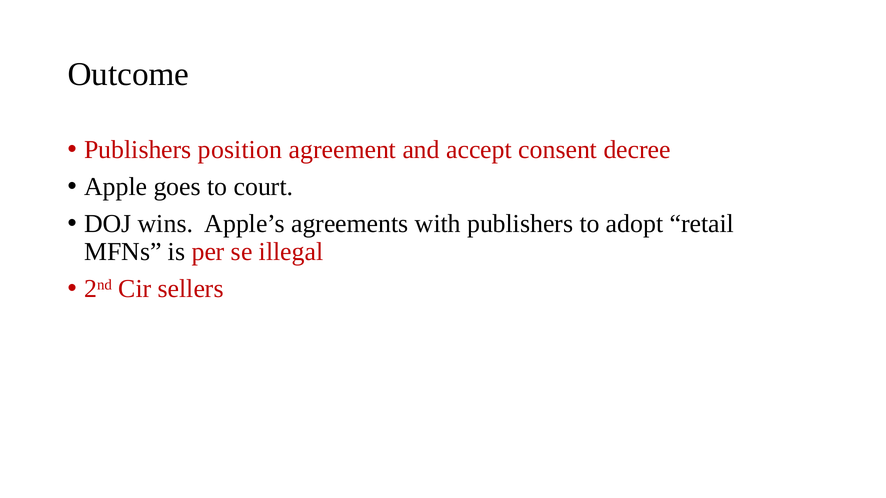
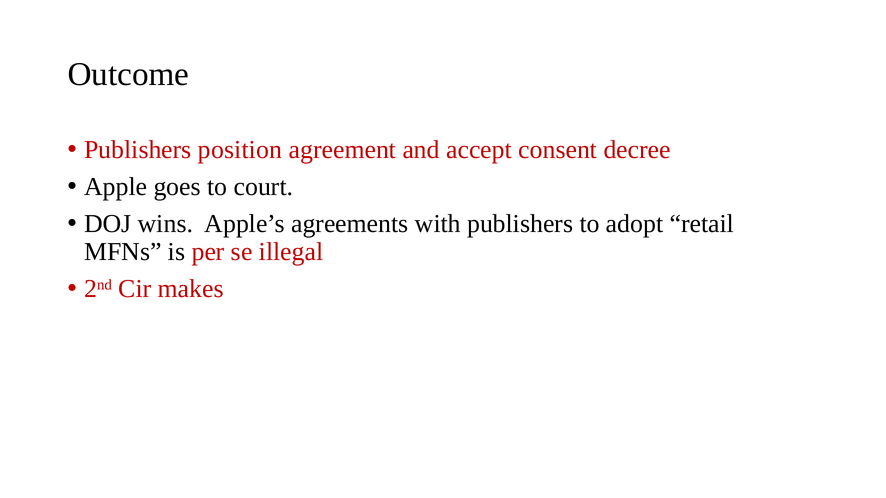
sellers: sellers -> makes
